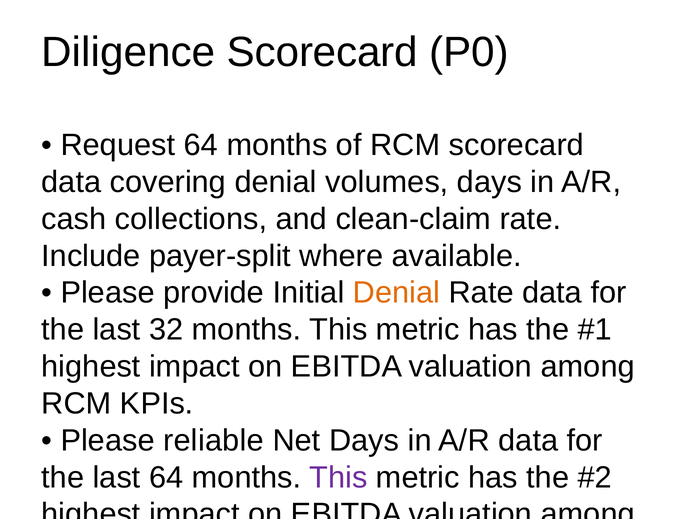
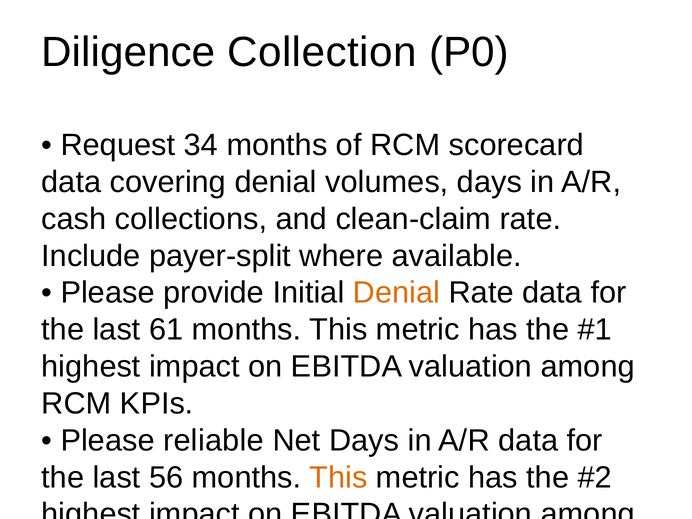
Diligence Scorecard: Scorecard -> Collection
Request 64: 64 -> 34
32: 32 -> 61
last 64: 64 -> 56
This at (338, 477) colour: purple -> orange
